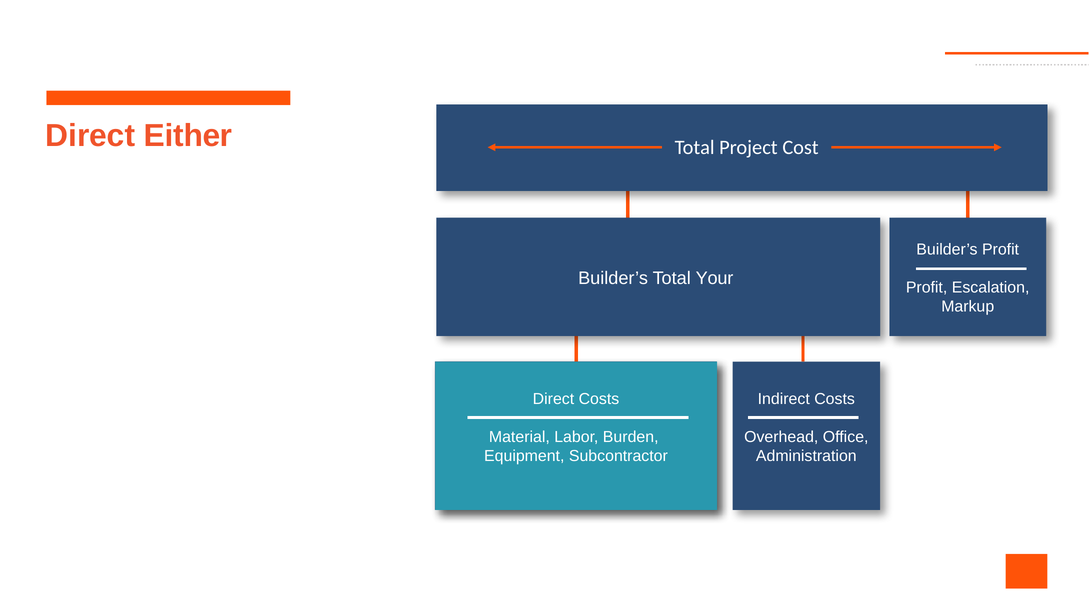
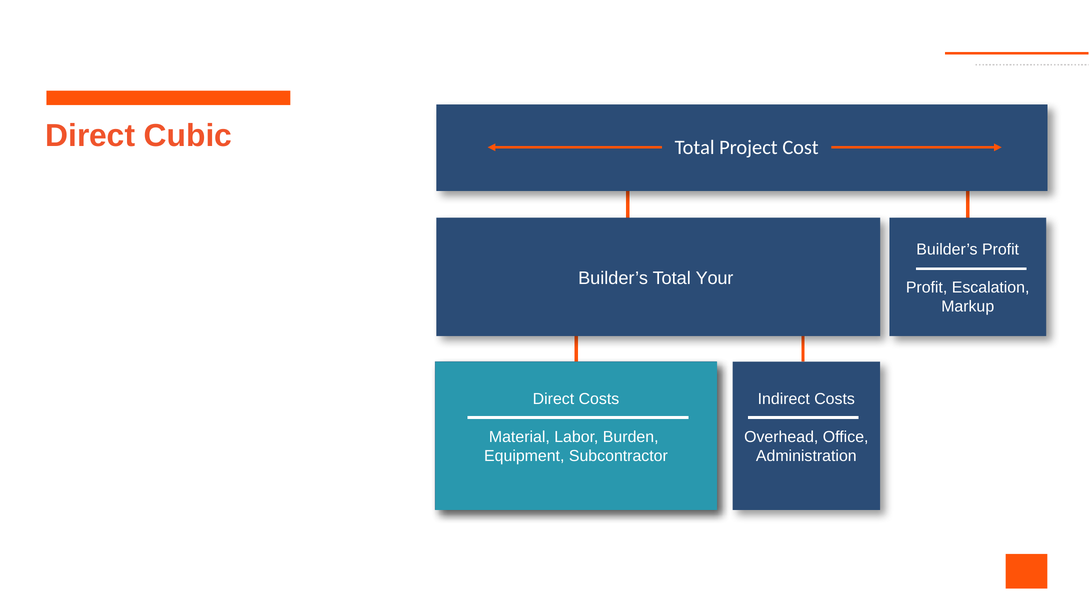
Either: Either -> Cubic
